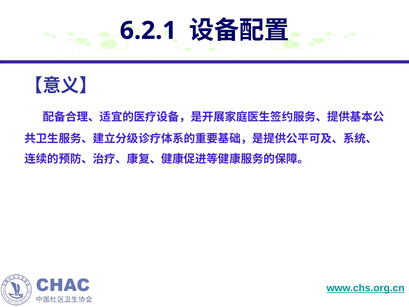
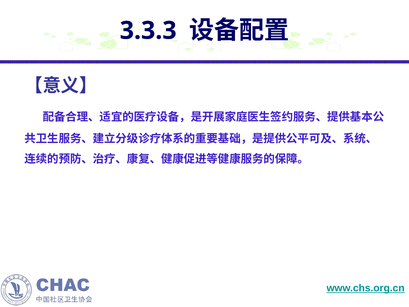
6.2.1: 6.2.1 -> 3.3.3
